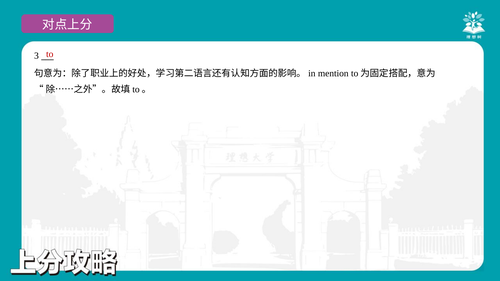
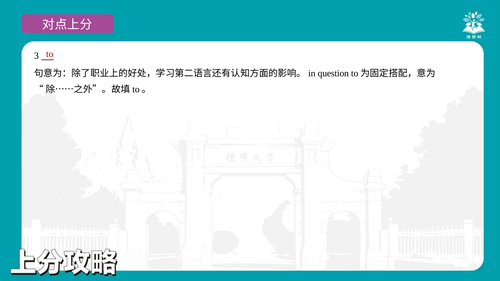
mention: mention -> question
